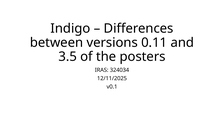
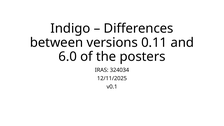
3.5: 3.5 -> 6.0
